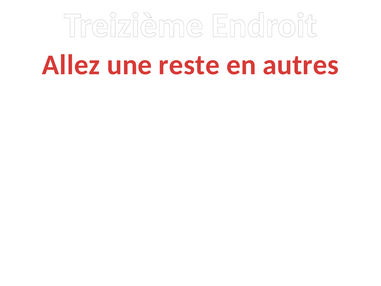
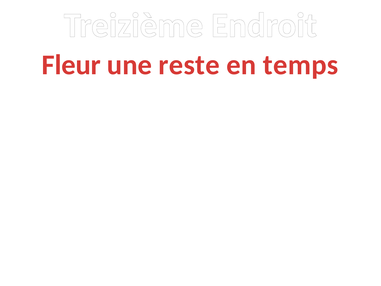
Allez: Allez -> Fleur
autres: autres -> temps
